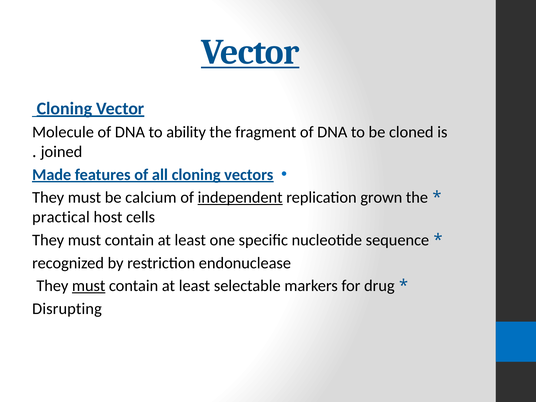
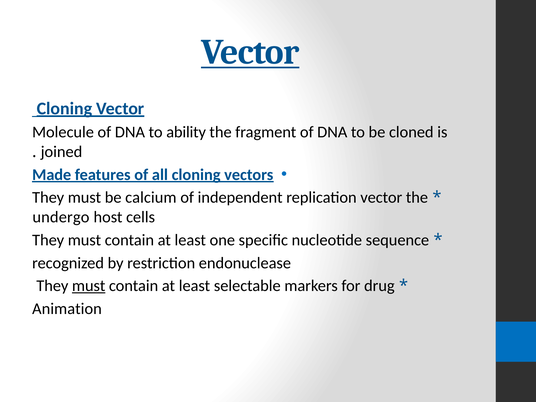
independent underline: present -> none
replication grown: grown -> vector
practical: practical -> undergo
Disrupting: Disrupting -> Animation
